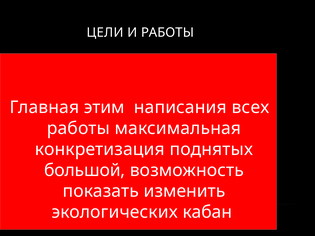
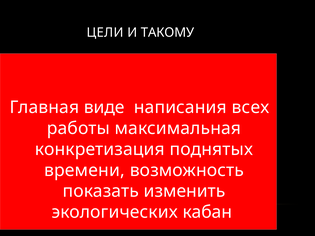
И РАБОТЫ: РАБОТЫ -> ТАКОМУ
этим: этим -> виде
большой: большой -> времени
